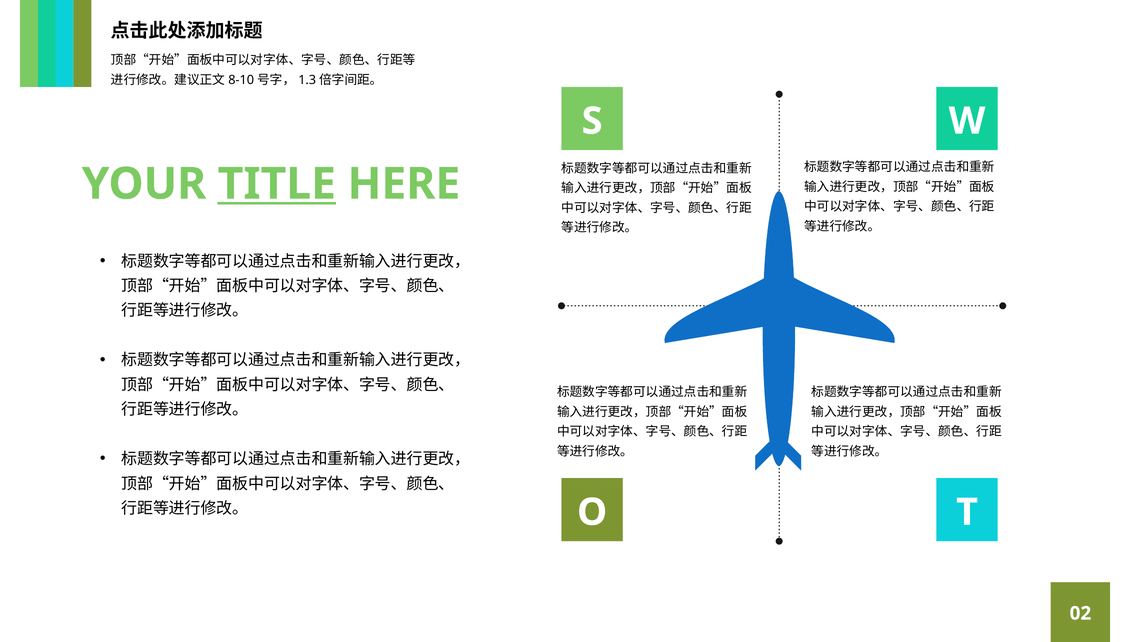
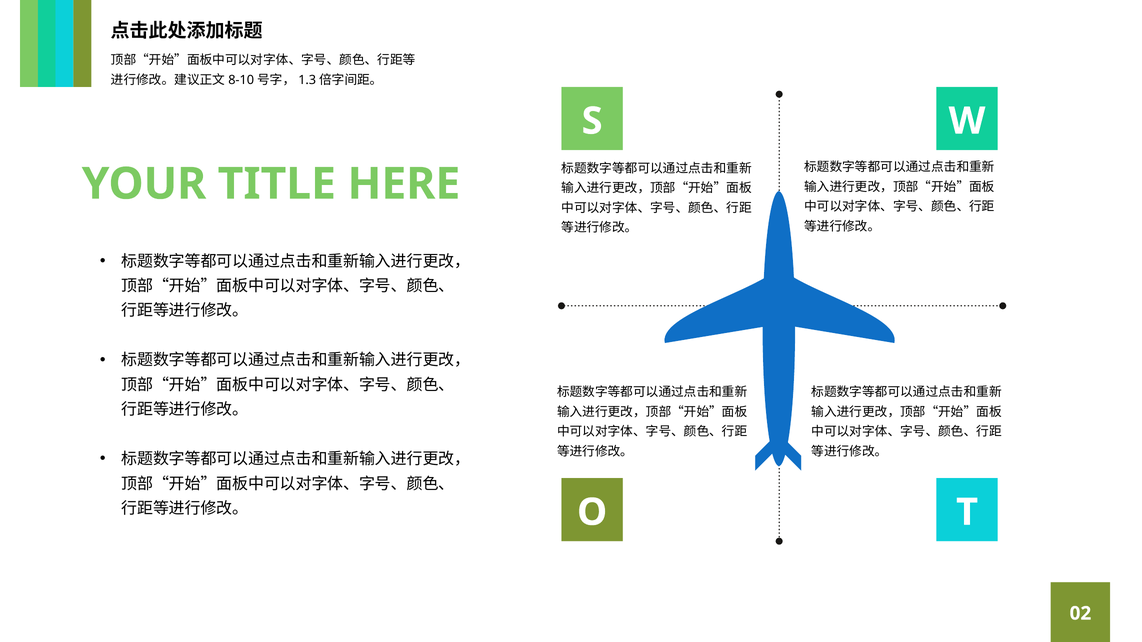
TITLE underline: present -> none
